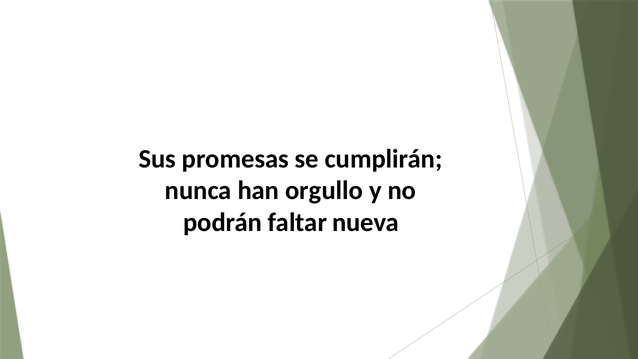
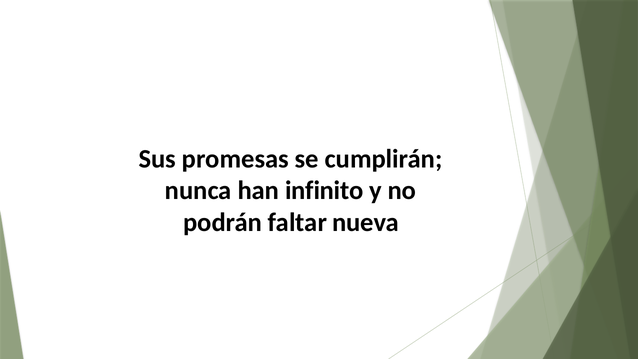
orgullo: orgullo -> infinito
